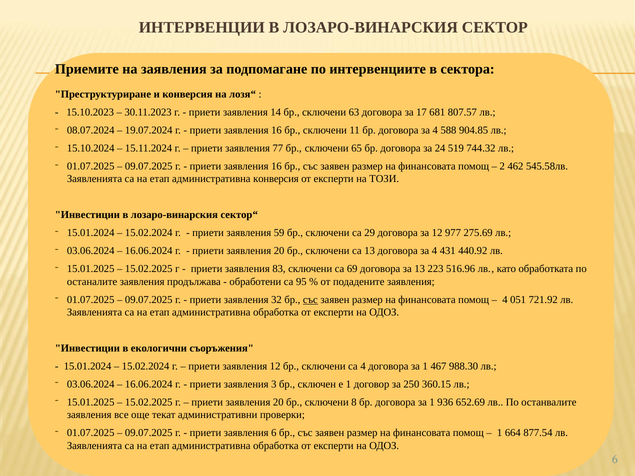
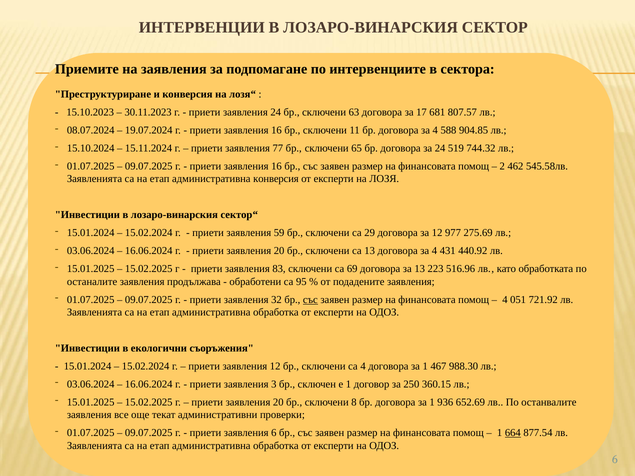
заявления 14: 14 -> 24
ТОЗИ: ТОЗИ -> ЛОЗЯ
664 underline: none -> present
